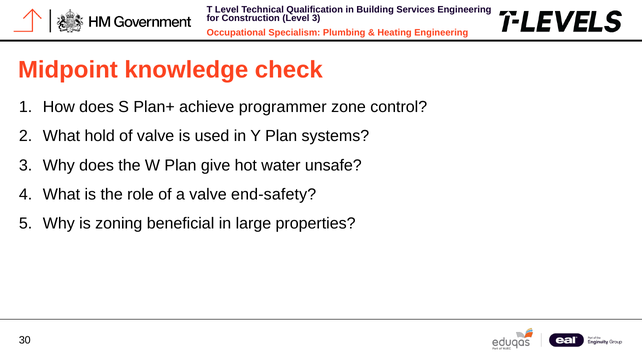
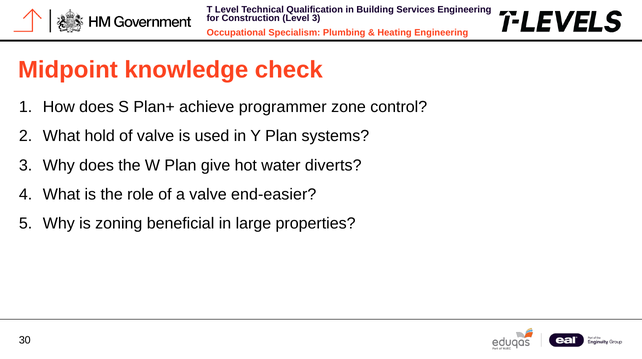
unsafe: unsafe -> diverts
end-safety: end-safety -> end-easier
